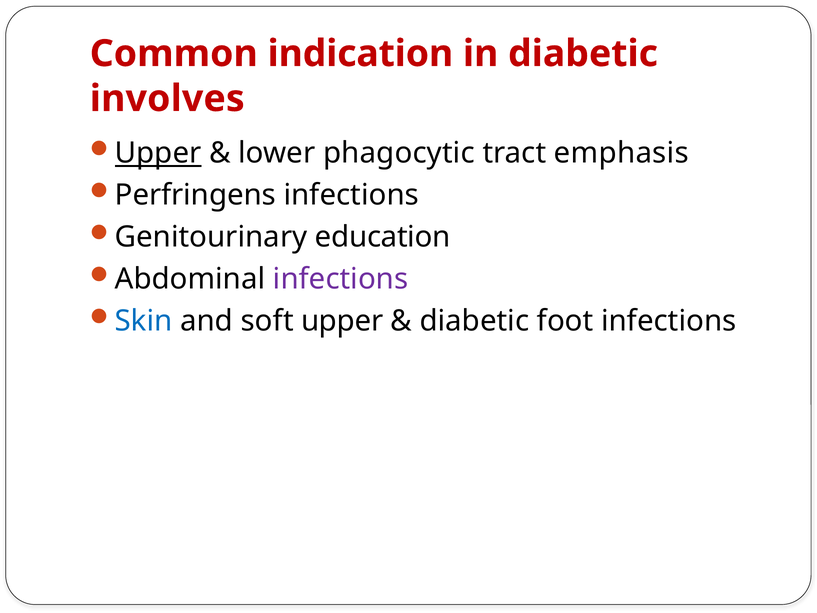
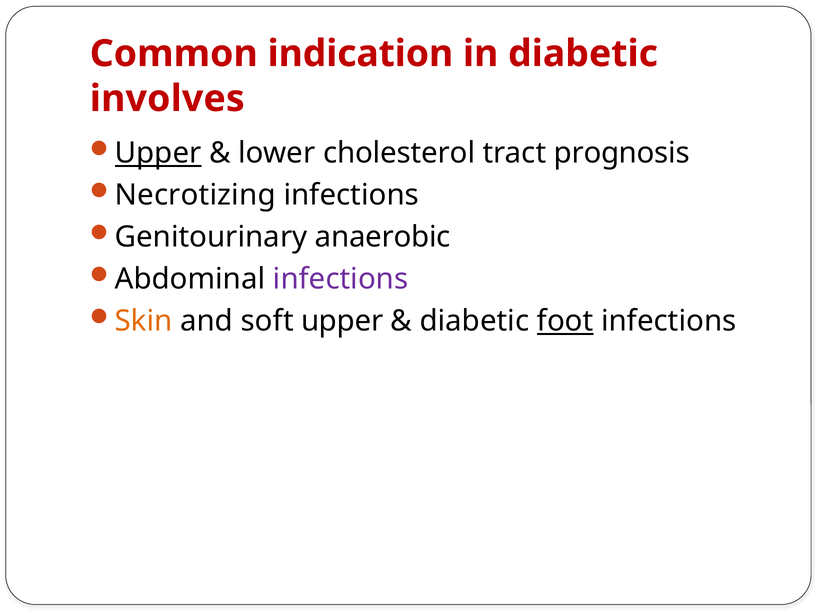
phagocytic: phagocytic -> cholesterol
emphasis: emphasis -> prognosis
Perfringens: Perfringens -> Necrotizing
education: education -> anaerobic
Skin colour: blue -> orange
foot underline: none -> present
